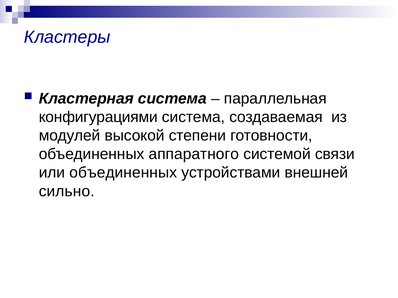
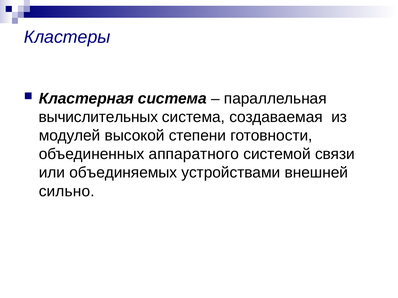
конфигурациями: конфигурациями -> вычислительных
или объединенных: объединенных -> объединяемых
